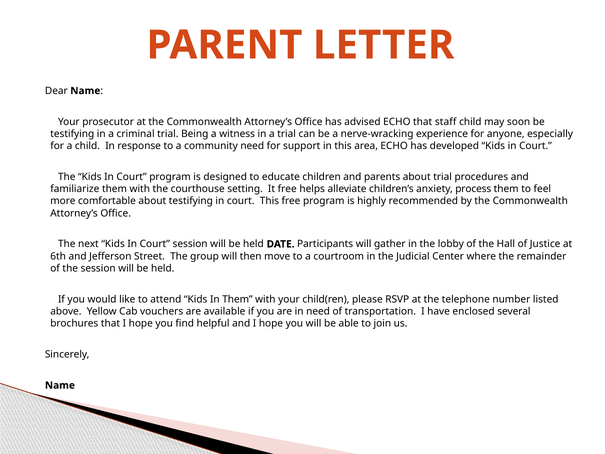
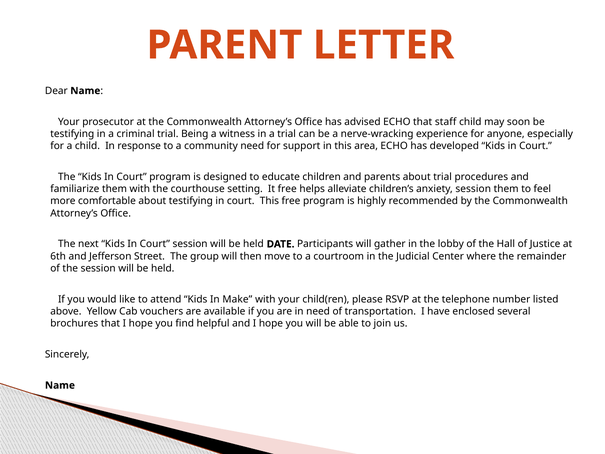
anxiety process: process -> session
In Them: Them -> Make
